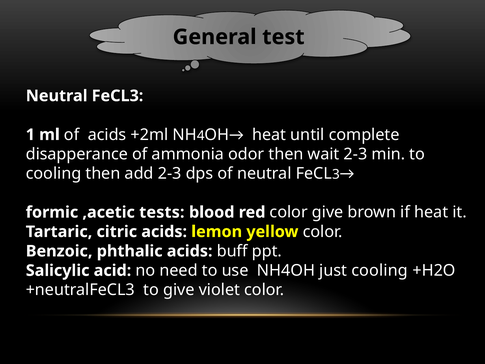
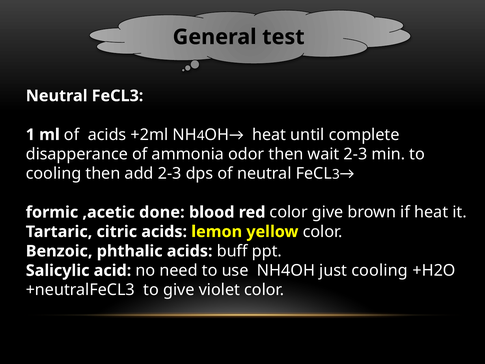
tests: tests -> done
